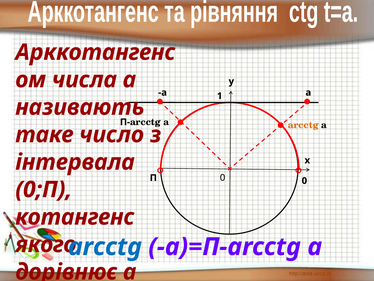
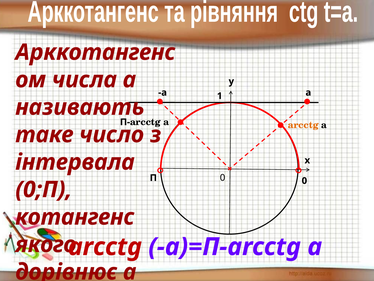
arcctg at (105, 246) colour: blue -> red
